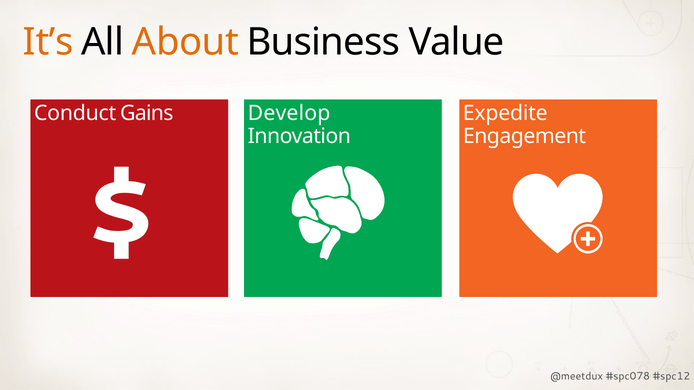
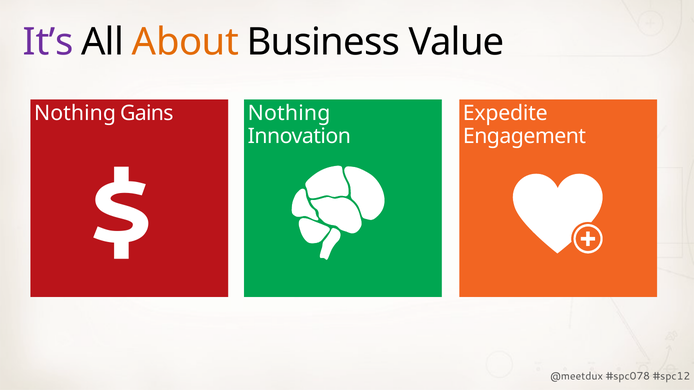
It’s colour: orange -> purple
Conduct at (75, 113): Conduct -> Nothing
Develop at (289, 113): Develop -> Nothing
